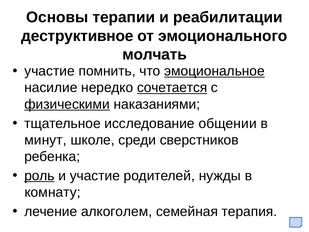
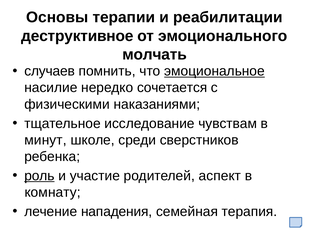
участие at (50, 71): участие -> случаев
сочетается underline: present -> none
физическими underline: present -> none
общении: общении -> чувствам
нужды: нужды -> аспект
алкоголем: алкоголем -> нападения
